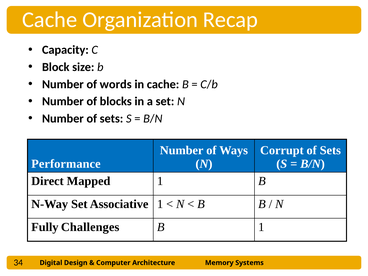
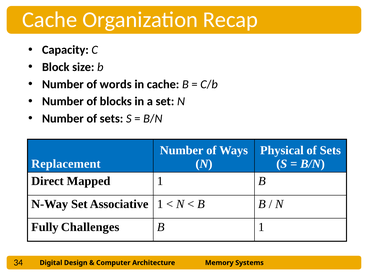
Corrupt: Corrupt -> Physical
Performance: Performance -> Replacement
